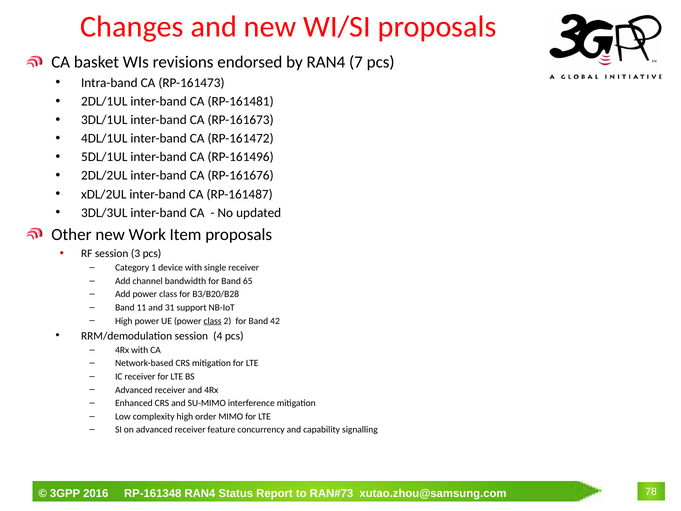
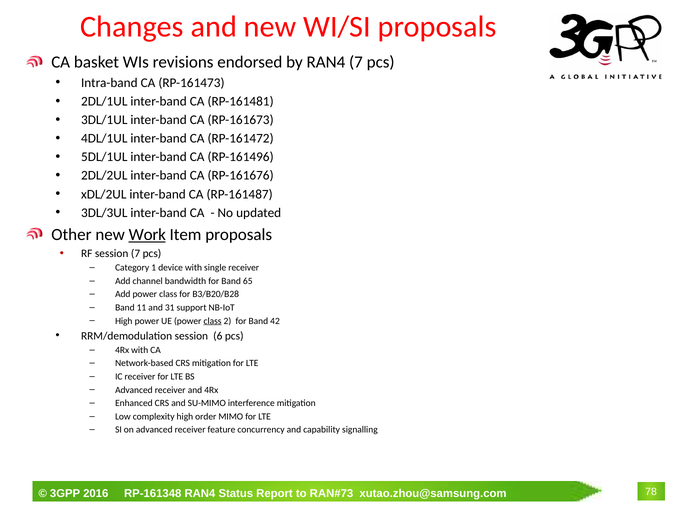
Work underline: none -> present
session 3: 3 -> 7
4: 4 -> 6
